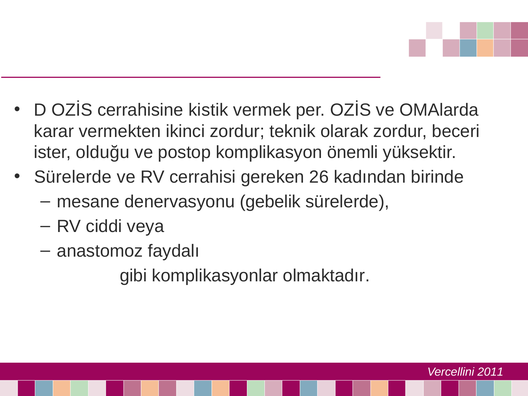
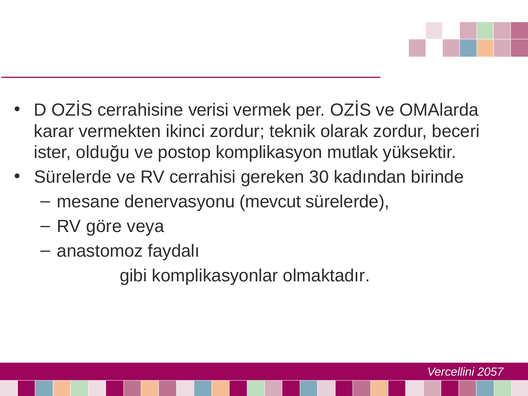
kistik: kistik -> verisi
önemli: önemli -> mutlak
26: 26 -> 30
gebelik: gebelik -> mevcut
ciddi: ciddi -> göre
2011: 2011 -> 2057
